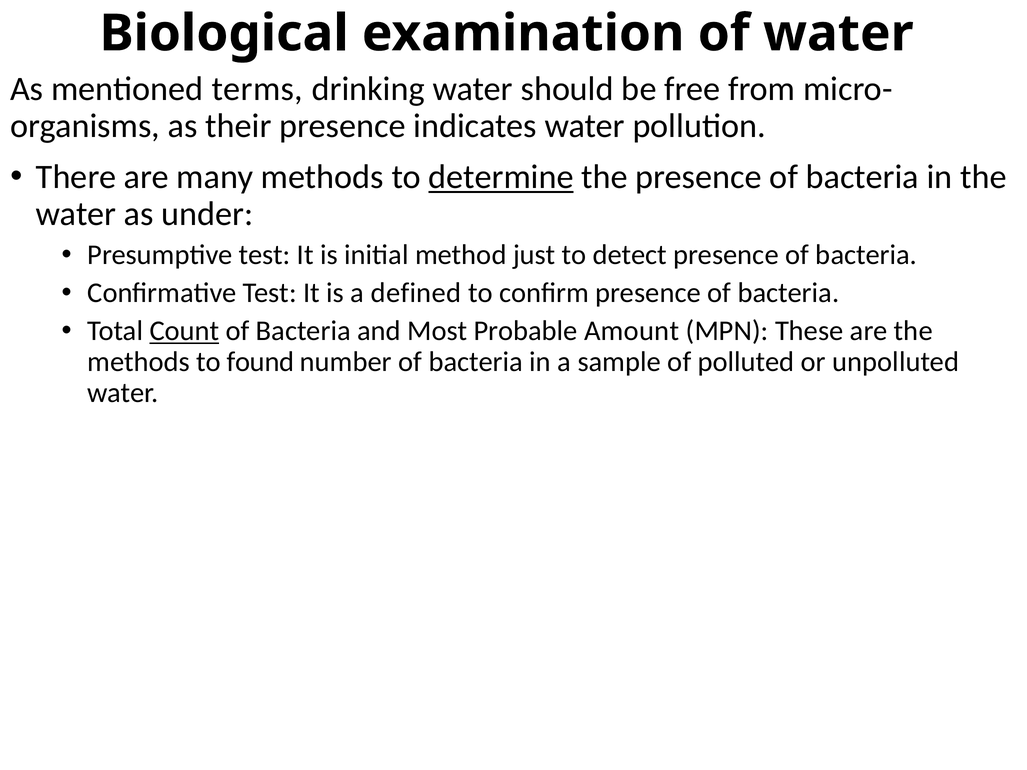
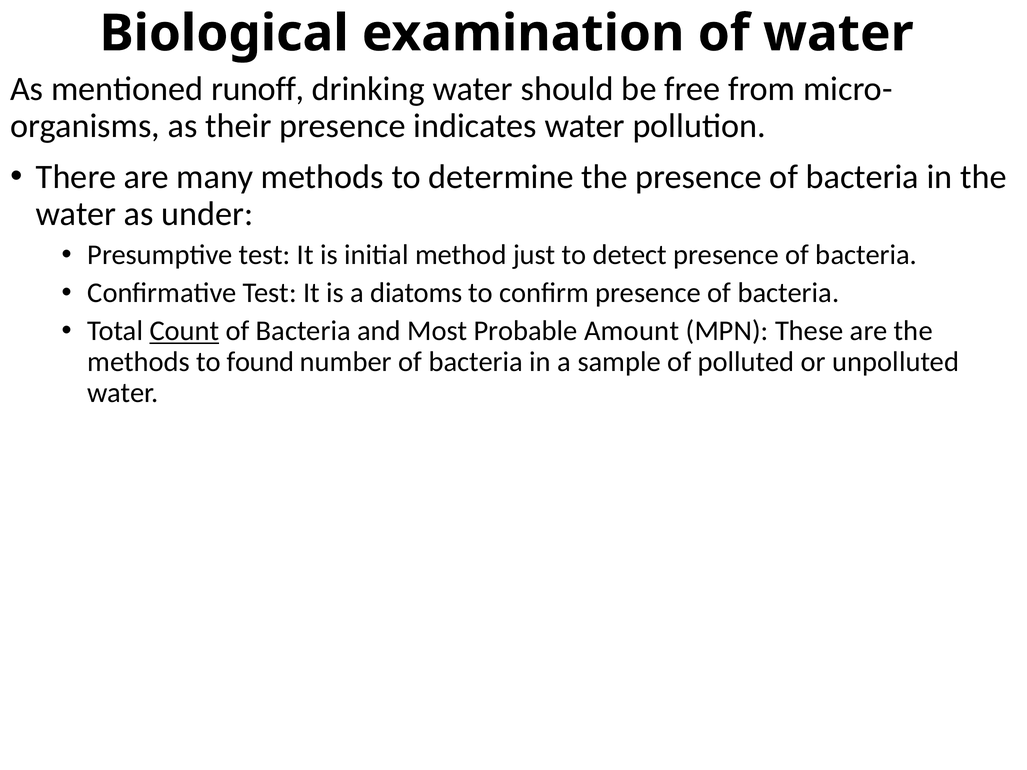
terms: terms -> runoff
determine underline: present -> none
defined: defined -> diatoms
